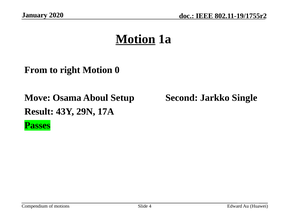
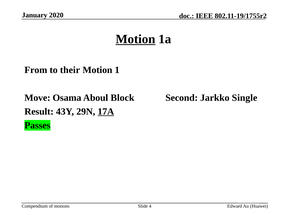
right: right -> their
0: 0 -> 1
Setup: Setup -> Block
17A underline: none -> present
